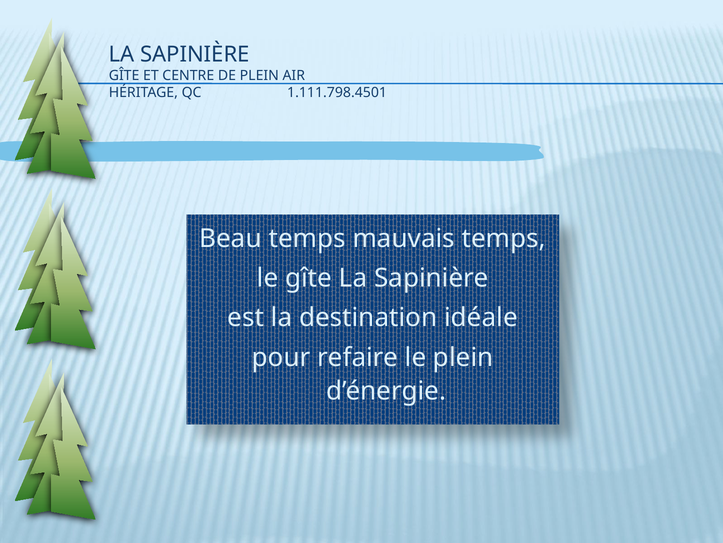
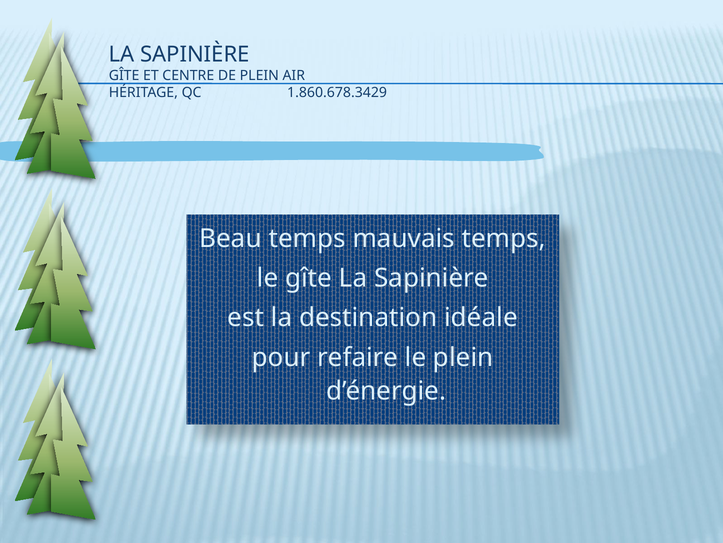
1.111.798.4501: 1.111.798.4501 -> 1.860.678.3429
